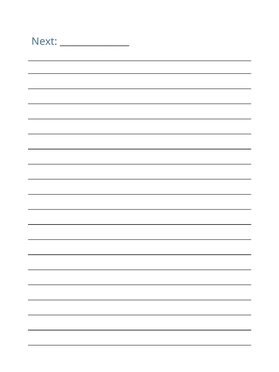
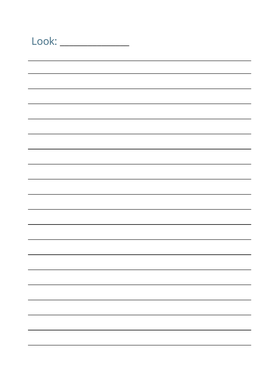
Next: Next -> Look
